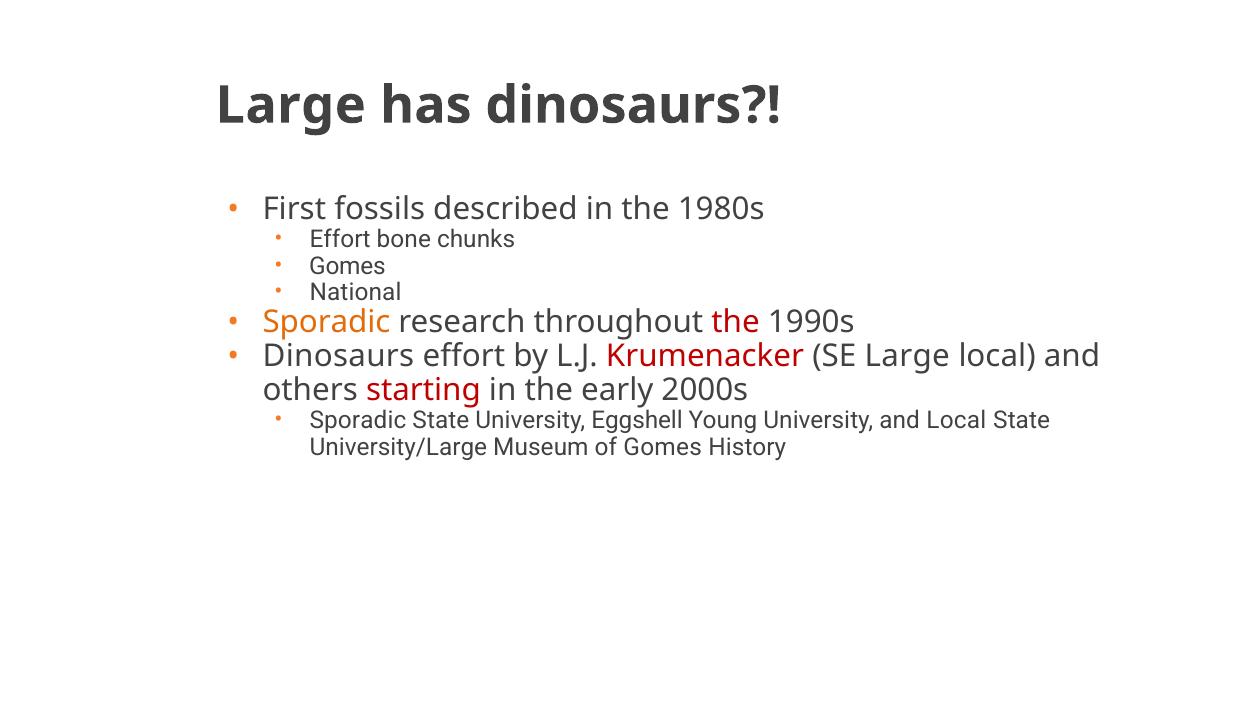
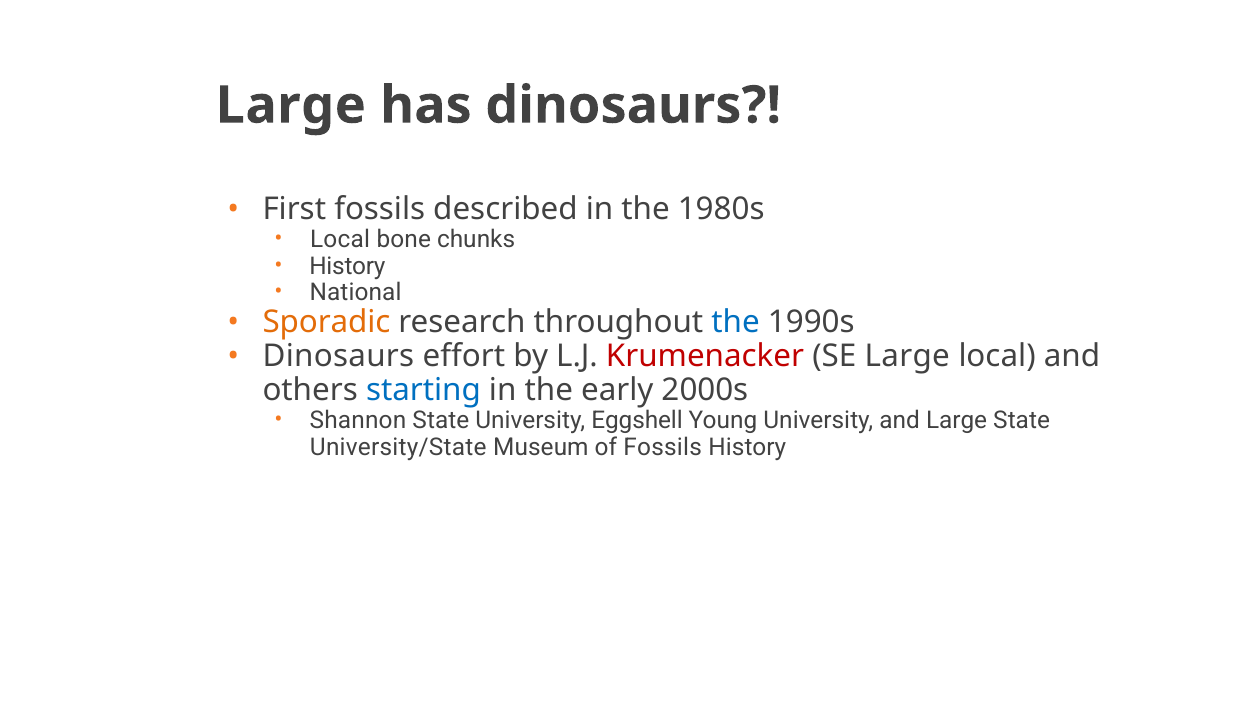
Effort at (340, 240): Effort -> Local
Gomes at (347, 266): Gomes -> History
the at (736, 323) colour: red -> blue
starting colour: red -> blue
Sporadic at (358, 421): Sporadic -> Shannon
and Local: Local -> Large
University/Large: University/Large -> University/State
of Gomes: Gomes -> Fossils
